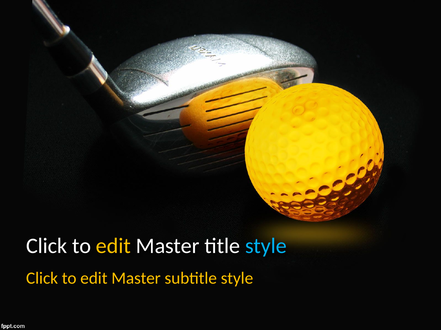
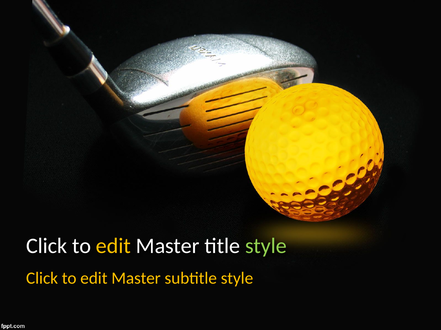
style at (266, 247) colour: light blue -> light green
